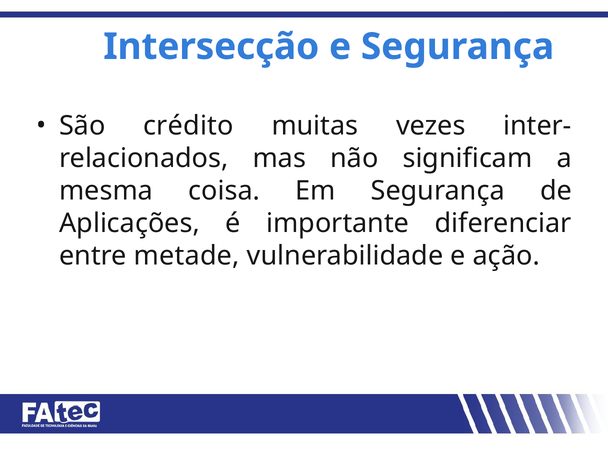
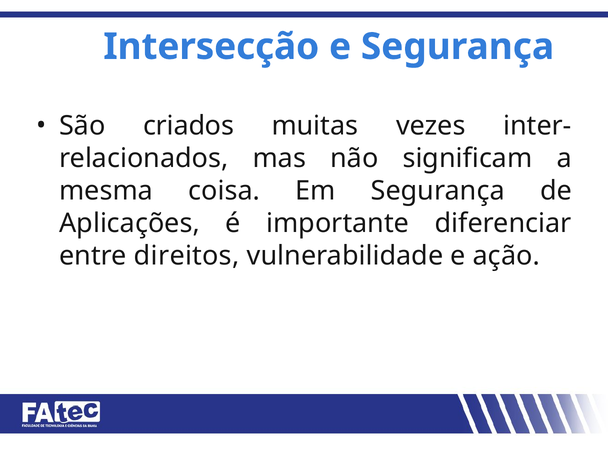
crédito: crédito -> criados
metade: metade -> direitos
